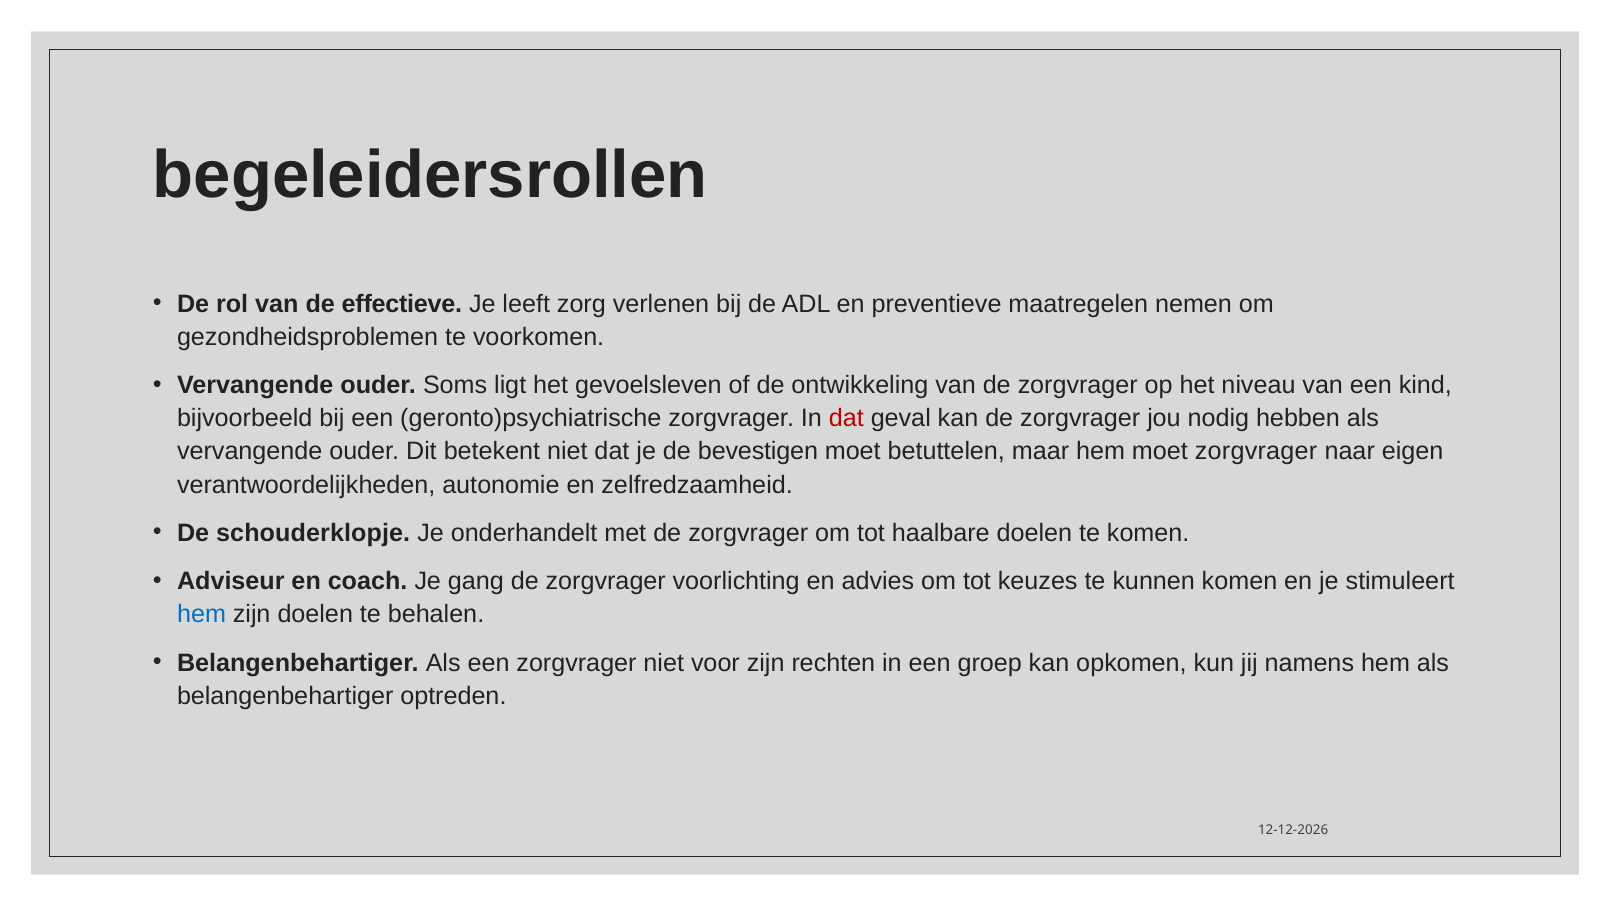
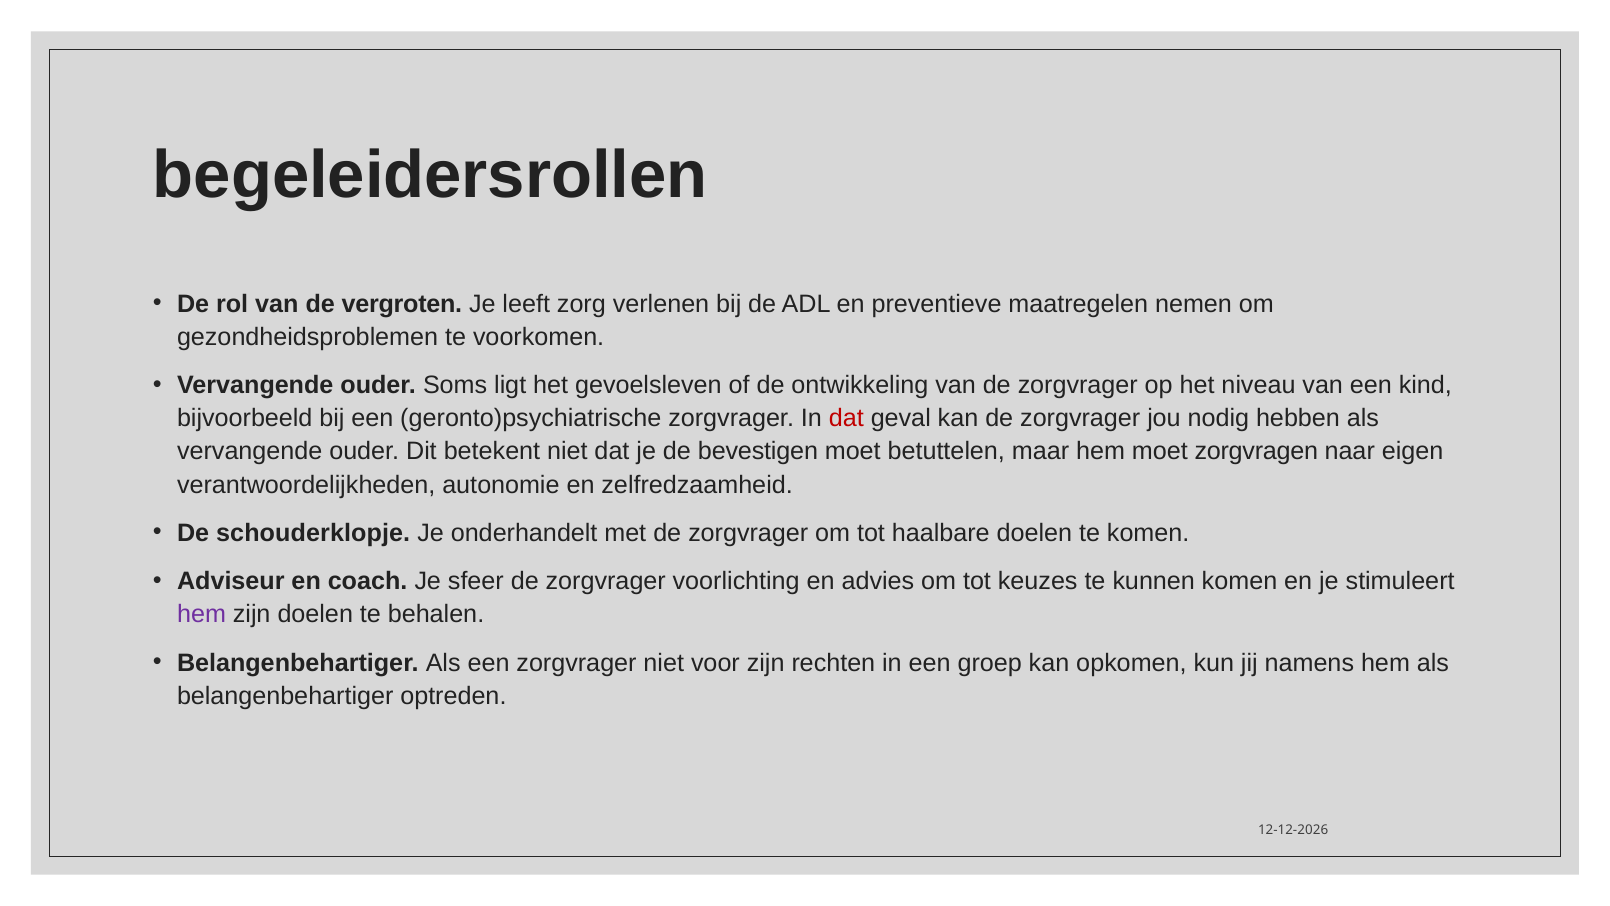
effectieve: effectieve -> vergroten
moet zorgvrager: zorgvrager -> zorgvragen
gang: gang -> sfeer
hem at (202, 614) colour: blue -> purple
